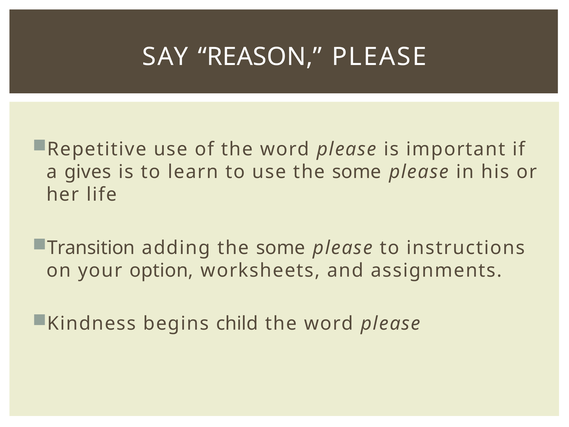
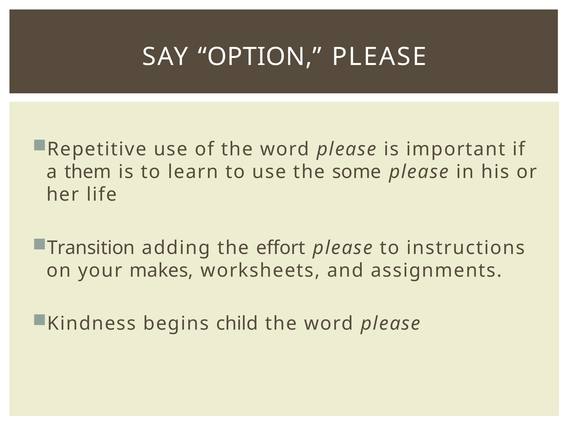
REASON: REASON -> OPTION
gives: gives -> them
adding the some: some -> effort
option: option -> makes
